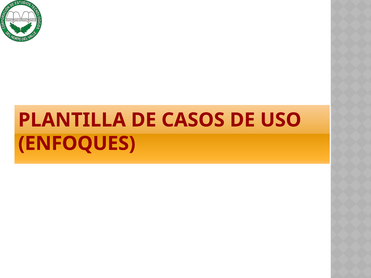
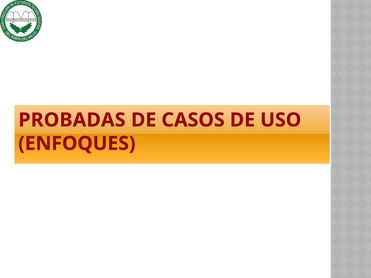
PLANTILLA: PLANTILLA -> PROBADAS
